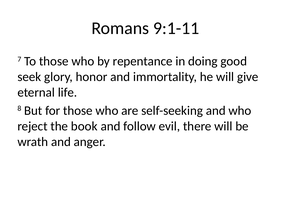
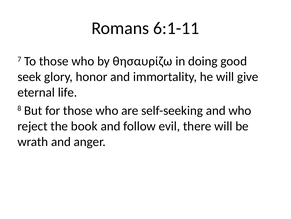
9:1-11: 9:1-11 -> 6:1-11
repentance: repentance -> θησαυρίζω
